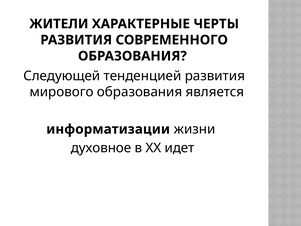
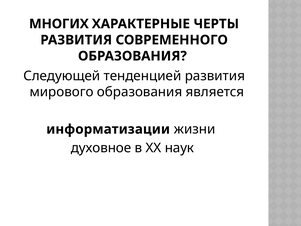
ЖИТЕЛИ: ЖИТЕЛИ -> МНОГИХ
идет: идет -> наук
